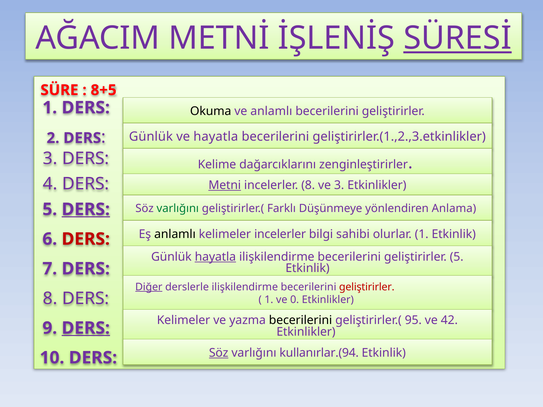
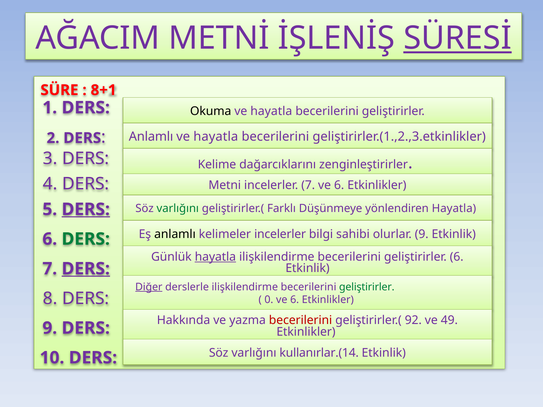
8+5: 8+5 -> 8+1
anlamlı at (271, 111): anlamlı -> hayatla
Günlük at (151, 137): Günlük -> Anlamlı
Metni underline: present -> none
incelerler 8: 8 -> 7
3 at (339, 185): 3 -> 6
yönlendiren Anlama: Anlama -> Hayatla
olurlar 1: 1 -> 9
DERS at (86, 239) colour: red -> green
geliştirirler 5: 5 -> 6
DERS at (86, 269) underline: none -> present
geliştirirler at (367, 287) colour: red -> green
1 at (269, 300): 1 -> 0
0 at (295, 300): 0 -> 6
Kelimeler at (184, 321): Kelimeler -> Hakkında
becerilerini at (301, 321) colour: black -> red
95: 95 -> 92
42: 42 -> 49
DERS at (86, 328) underline: present -> none
Söz at (219, 353) underline: present -> none
kullanırlar.(94: kullanırlar.(94 -> kullanırlar.(14
